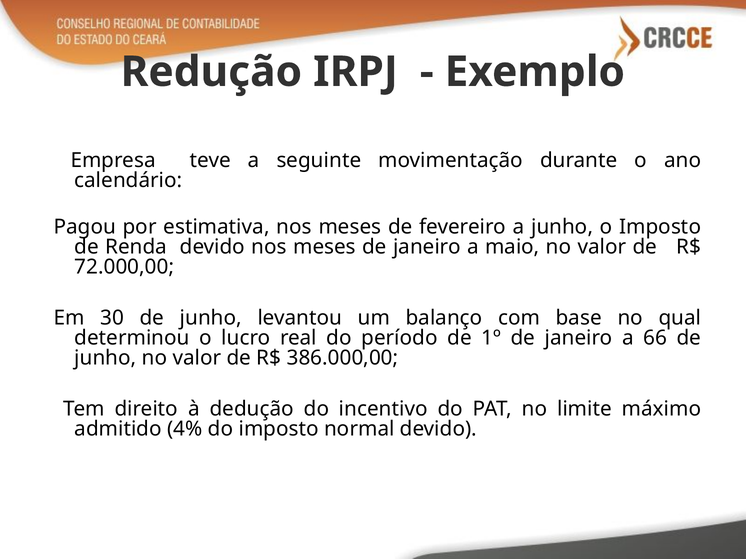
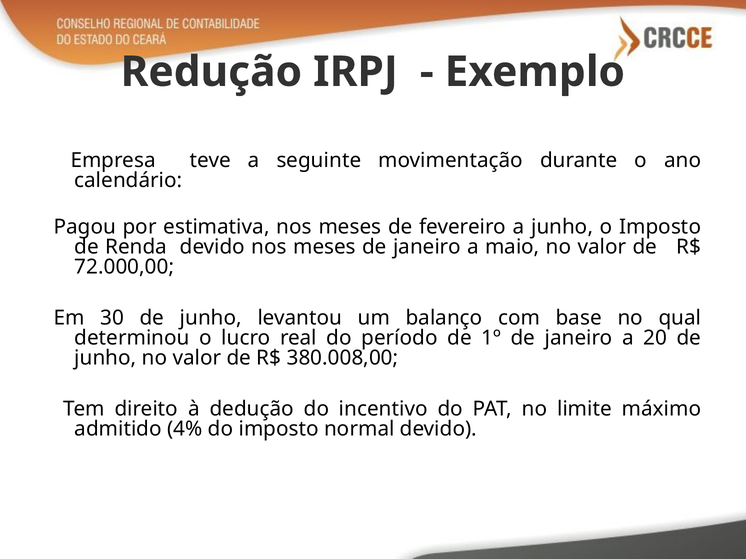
66: 66 -> 20
386.000,00: 386.000,00 -> 380.008,00
